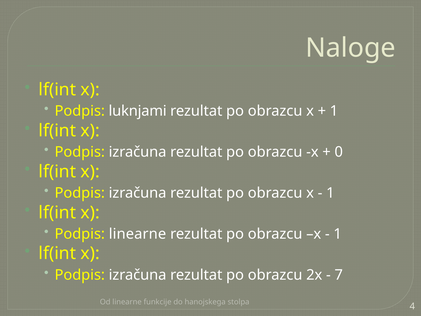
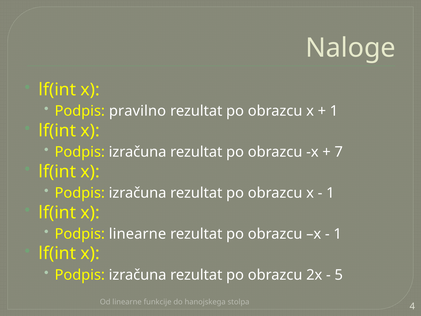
luknjami: luknjami -> pravilno
0: 0 -> 7
7: 7 -> 5
